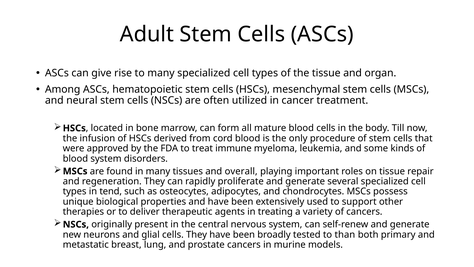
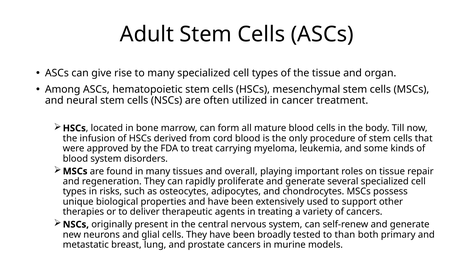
immune: immune -> carrying
tend: tend -> risks
